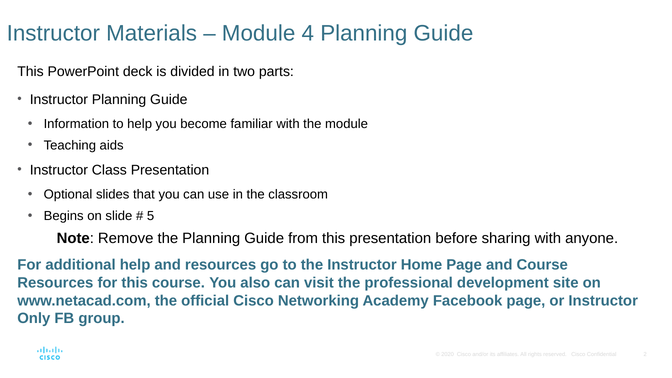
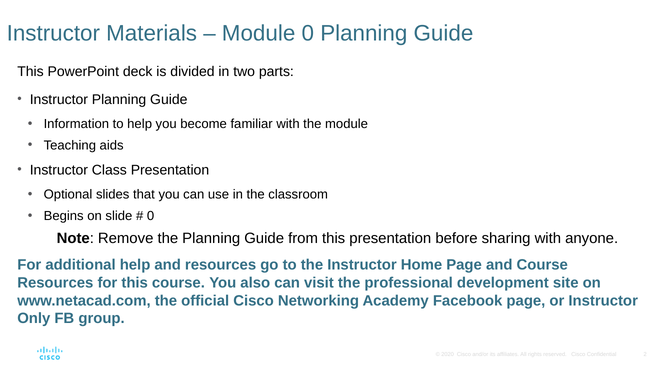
Module 4: 4 -> 0
5 at (151, 216): 5 -> 0
